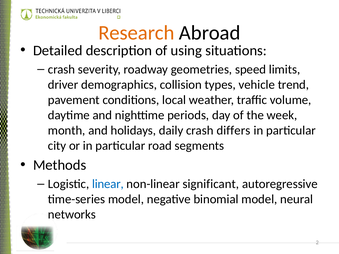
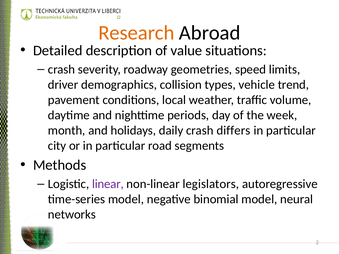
using: using -> value
linear colour: blue -> purple
significant: significant -> legislators
